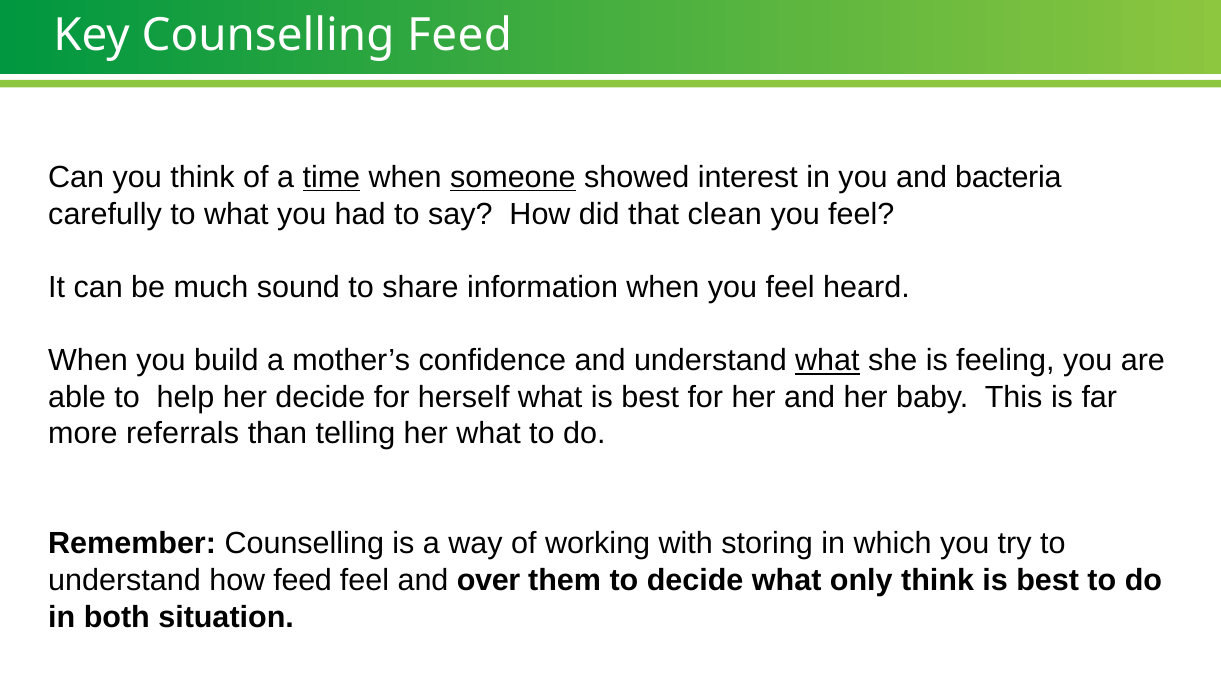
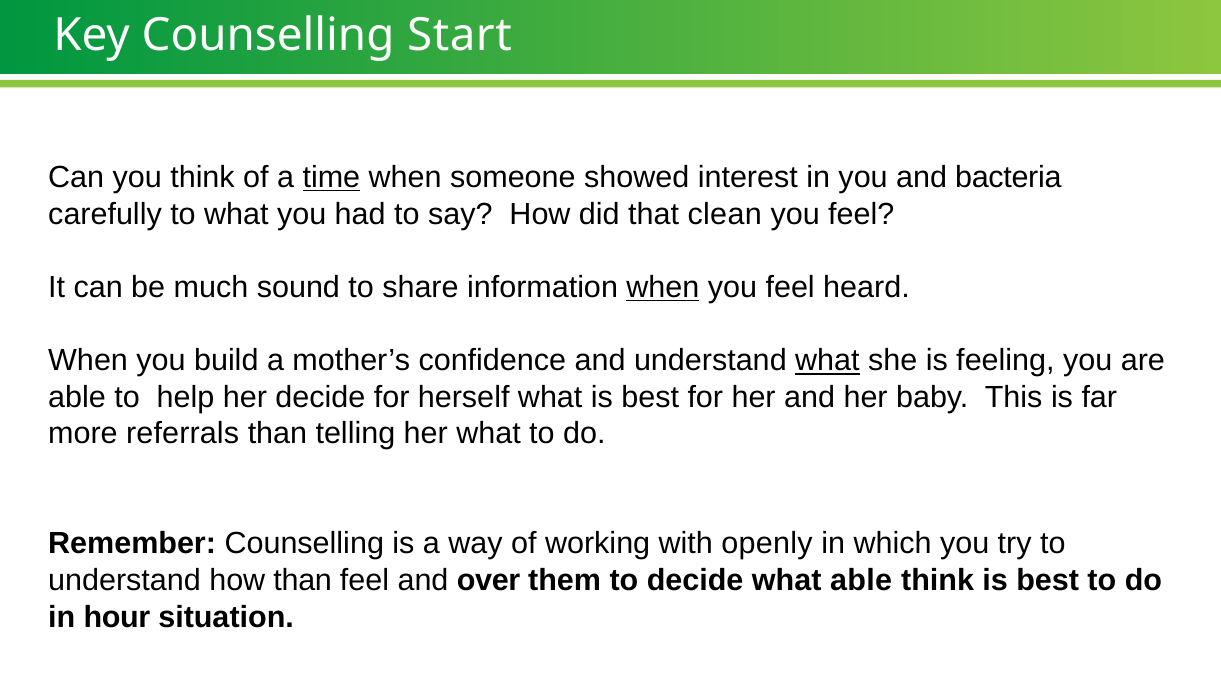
Counselling Feed: Feed -> Start
someone underline: present -> none
when at (663, 287) underline: none -> present
storing: storing -> openly
how feed: feed -> than
what only: only -> able
both: both -> hour
